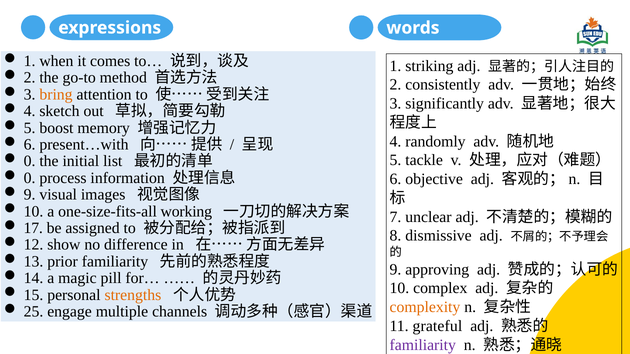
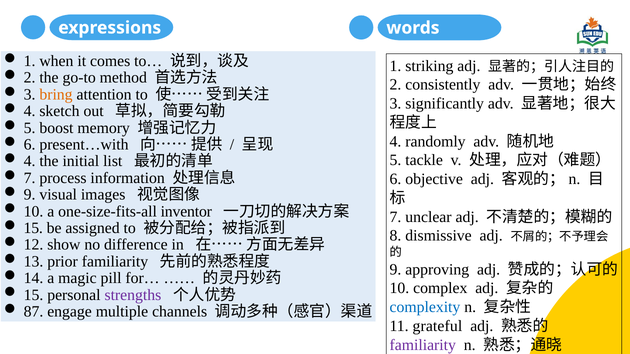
0 at (30, 161): 0 -> 4
0 at (30, 178): 0 -> 7
working: working -> inventor
17 at (33, 228): 17 -> 15
strengths colour: orange -> purple
complexity colour: orange -> blue
25: 25 -> 87
